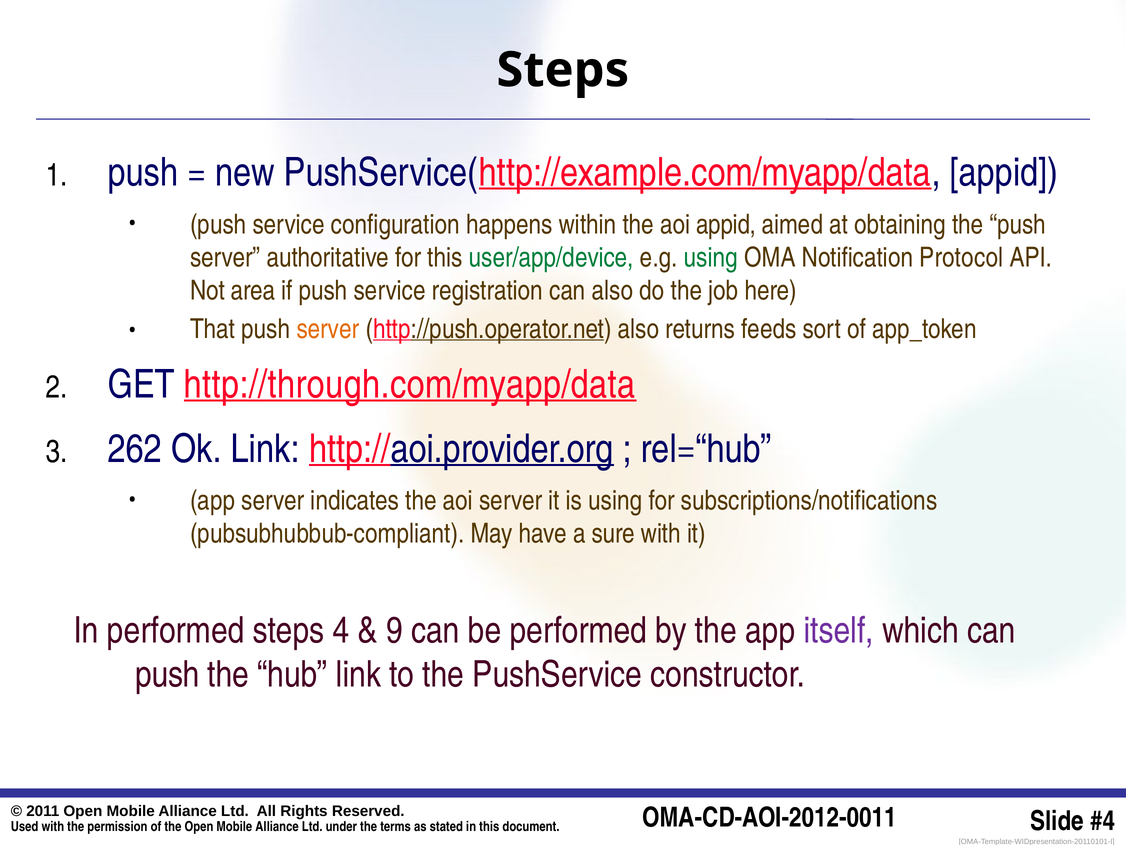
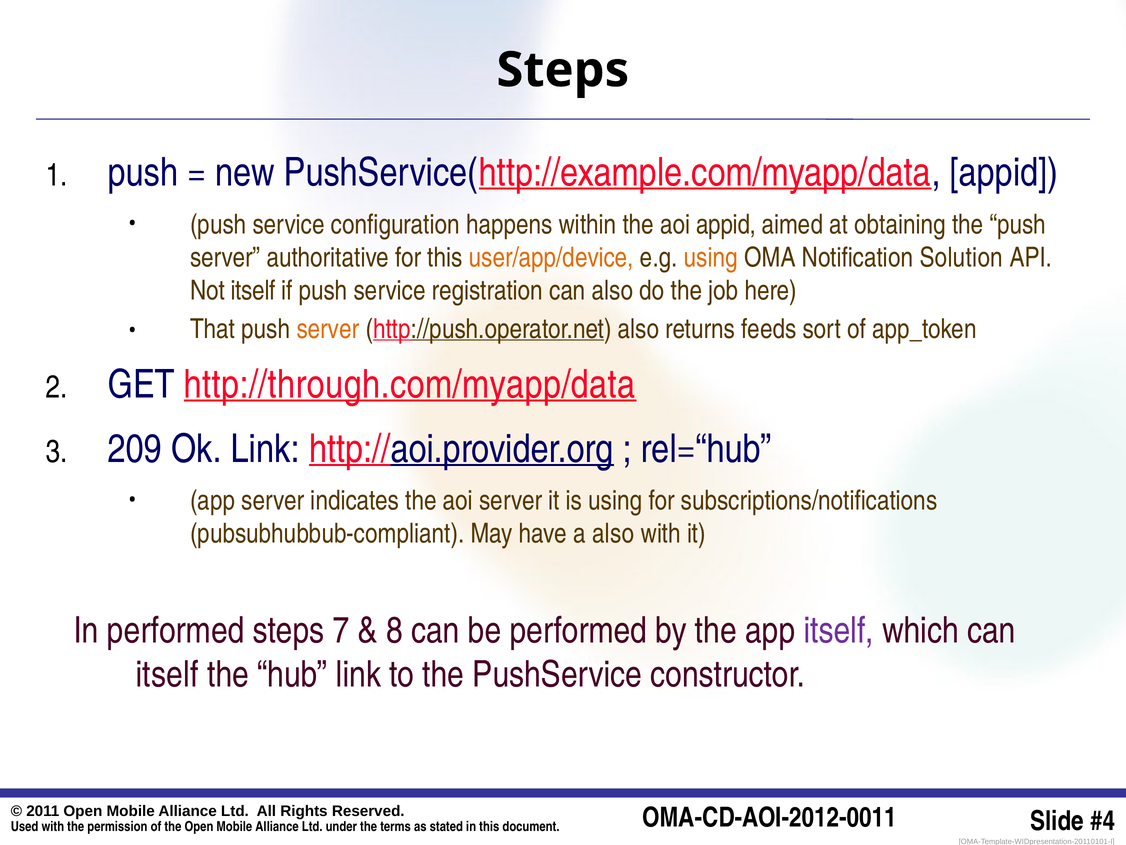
user/app/device colour: green -> orange
using at (711, 257) colour: green -> orange
Protocol: Protocol -> Solution
Not area: area -> itself
262: 262 -> 209
a sure: sure -> also
4: 4 -> 7
9: 9 -> 8
push at (167, 675): push -> itself
